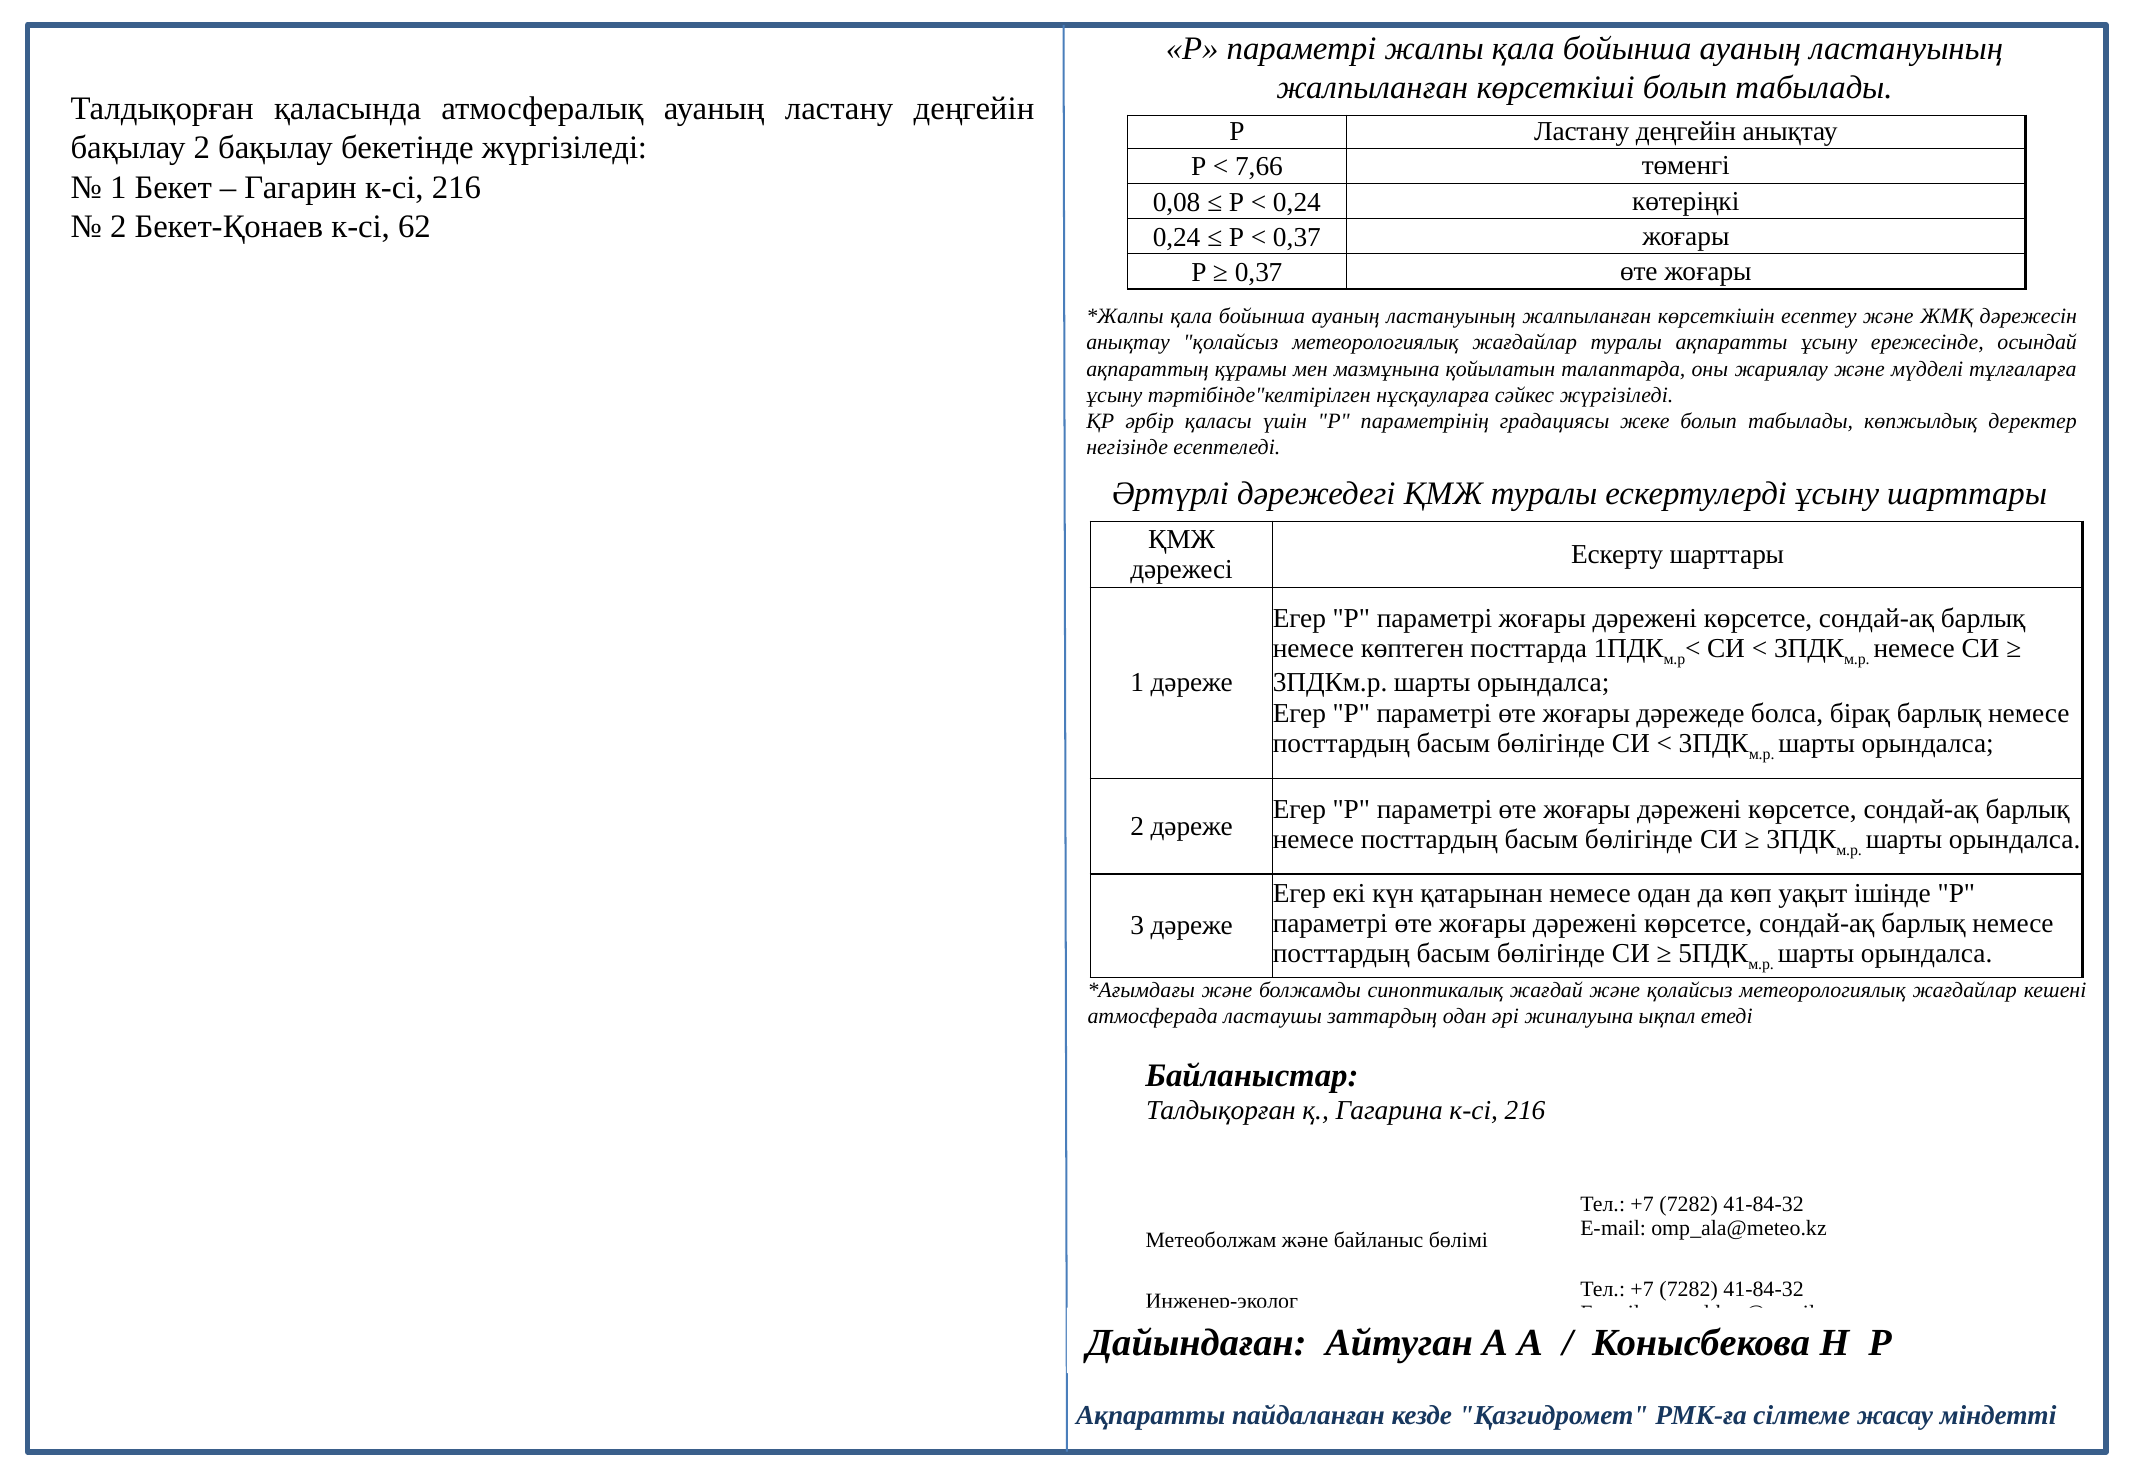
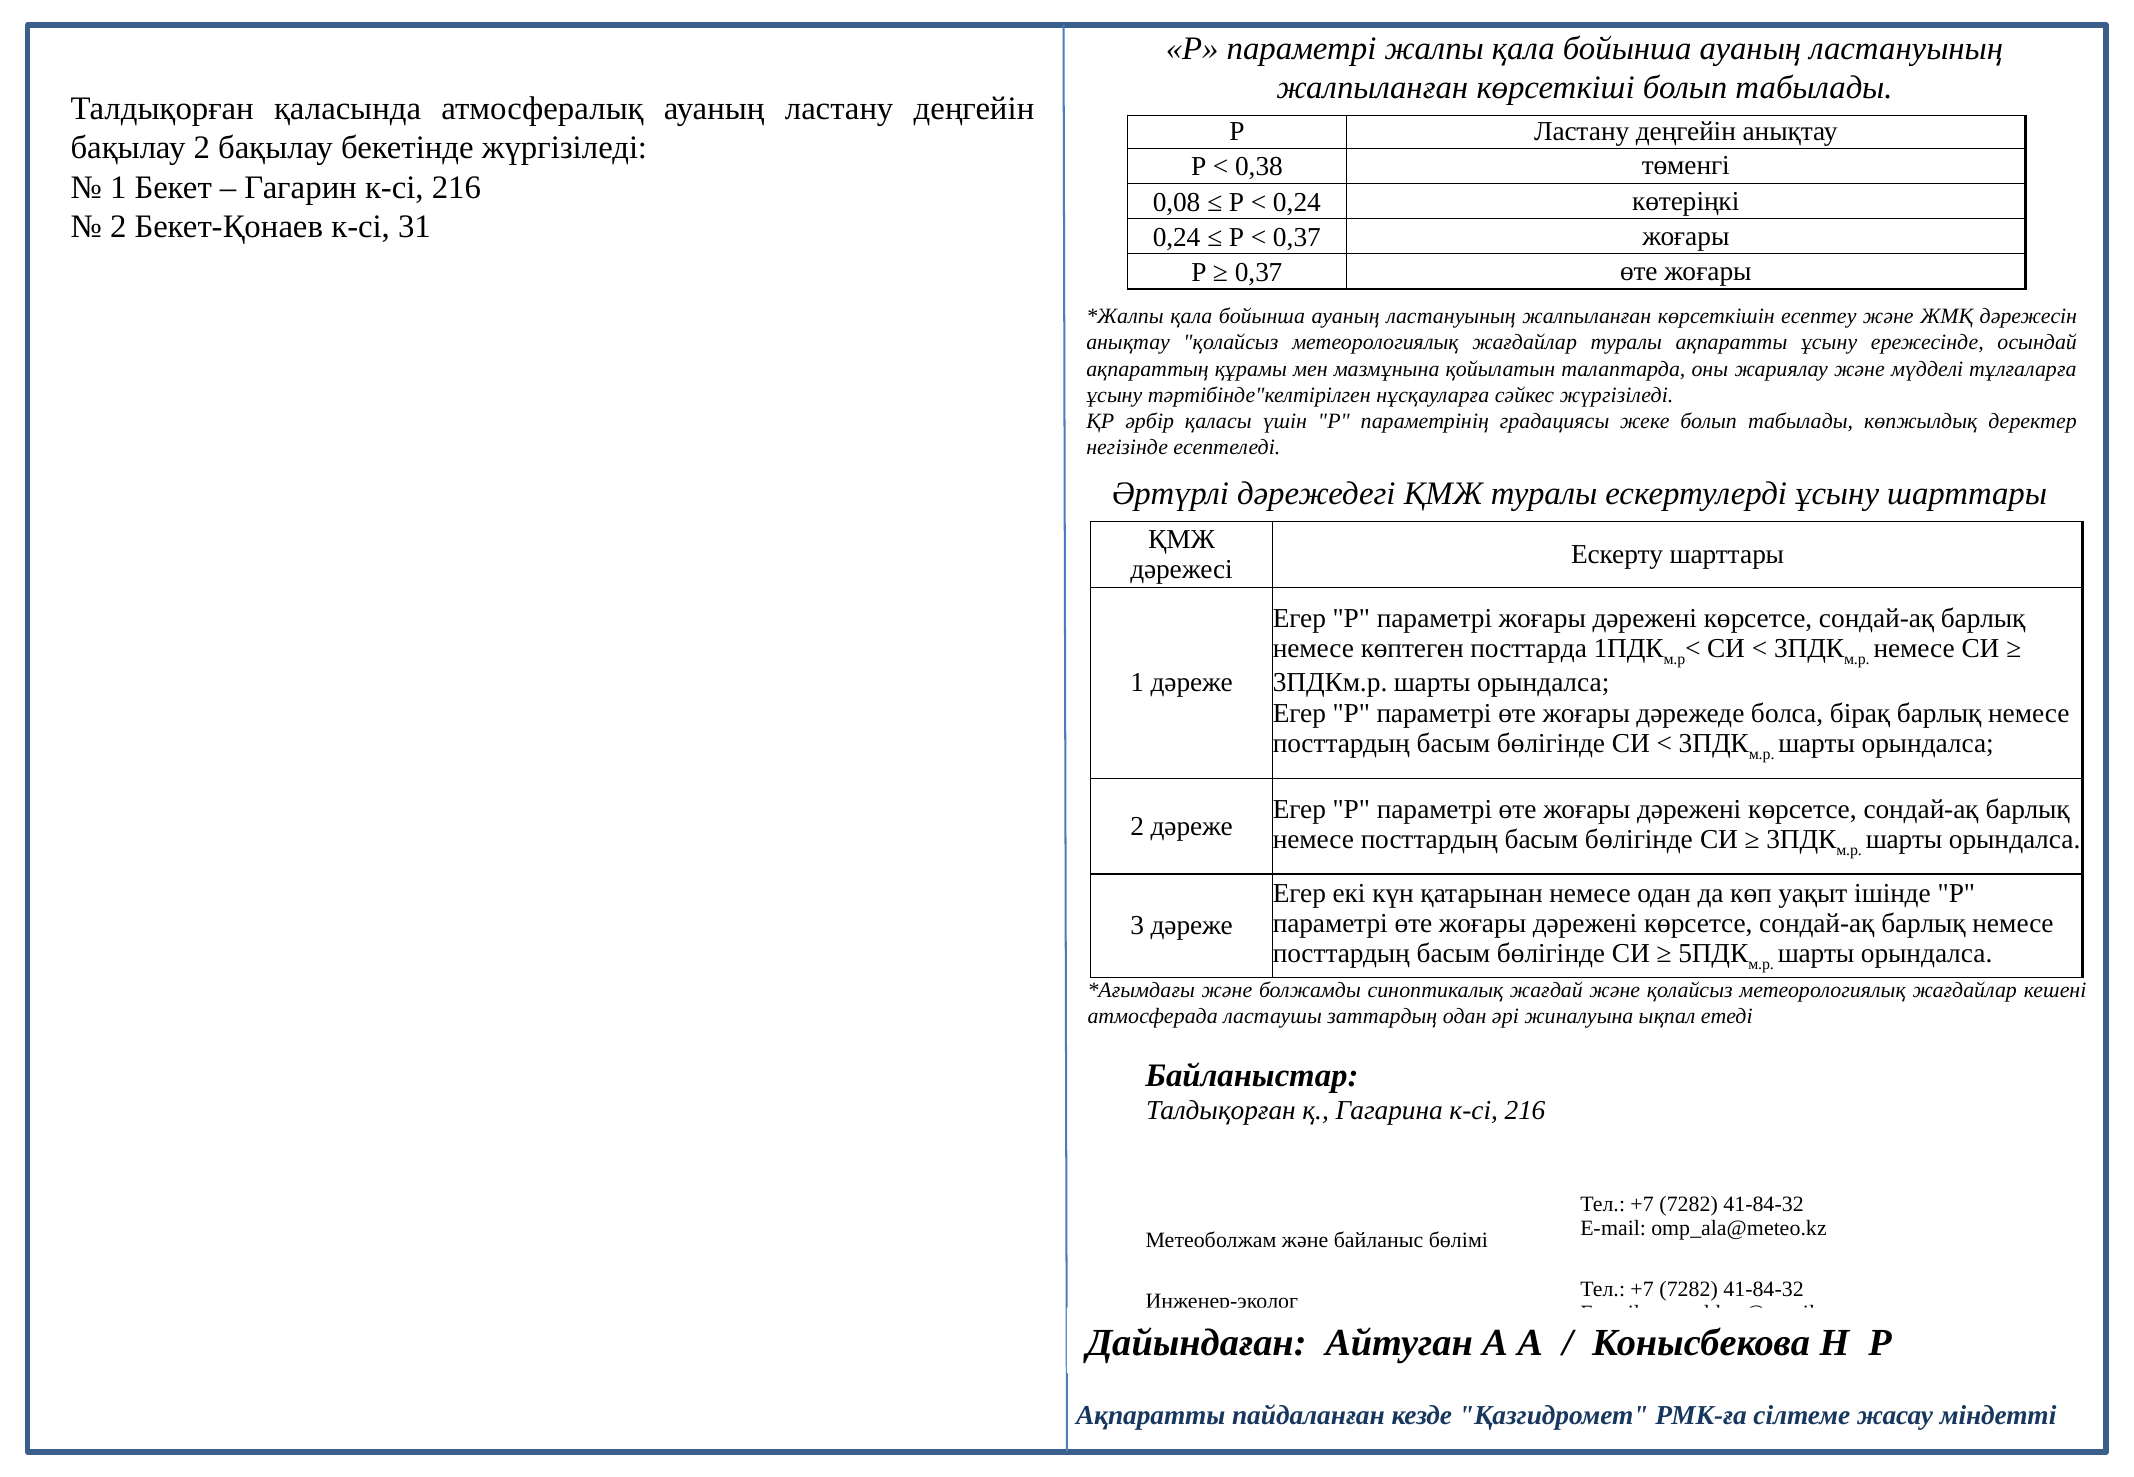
7,66: 7,66 -> 0,38
62: 62 -> 31
